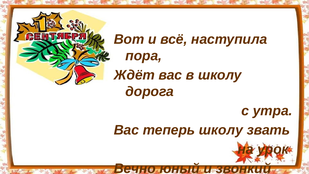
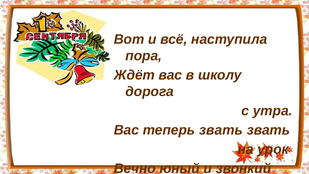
теперь школу: школу -> звать
